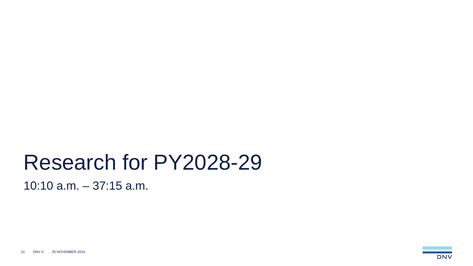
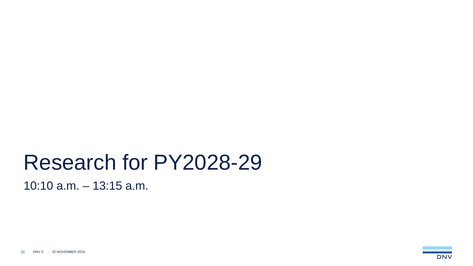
37:15: 37:15 -> 13:15
